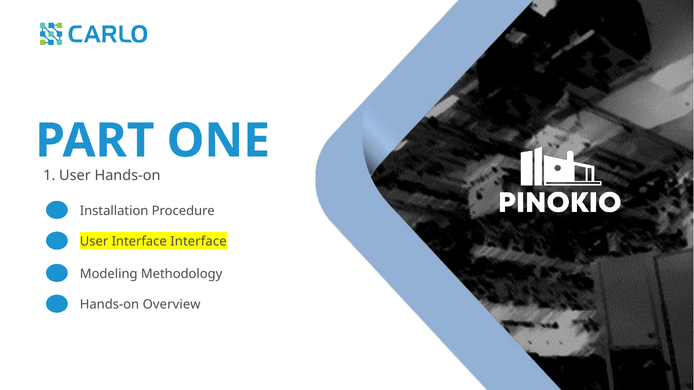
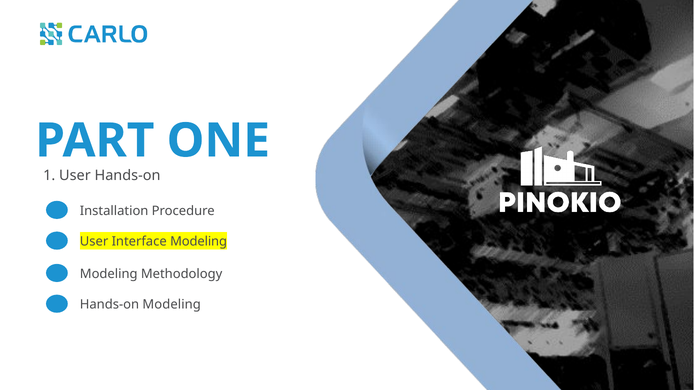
Interface Interface: Interface -> Modeling
Hands-on Overview: Overview -> Modeling
